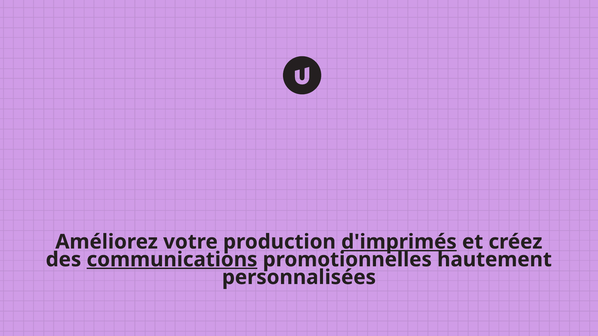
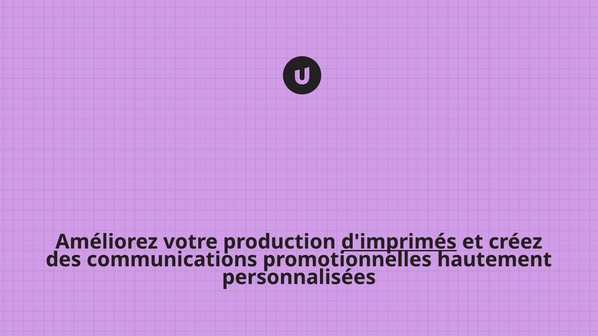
communications underline: present -> none
